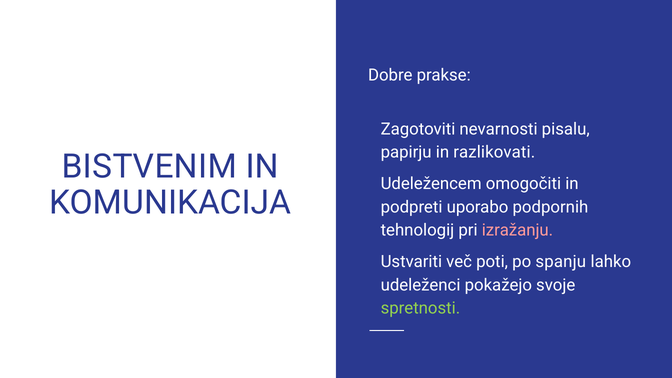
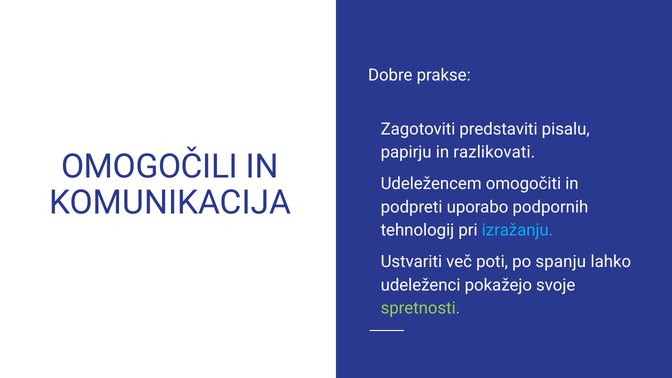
nevarnosti: nevarnosti -> predstaviti
BISTVENIM: BISTVENIM -> OMOGOČILI
izražanju colour: pink -> light blue
